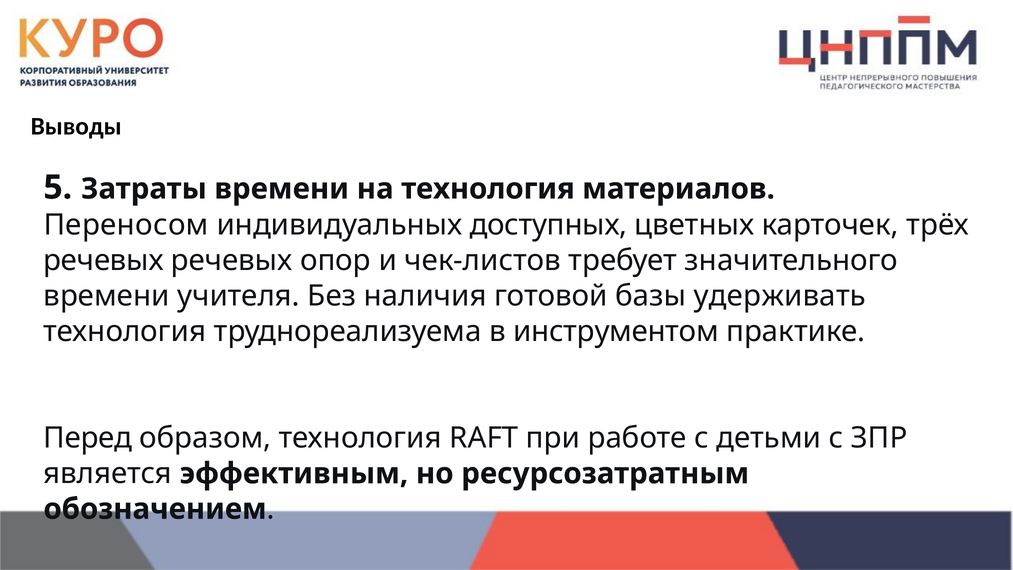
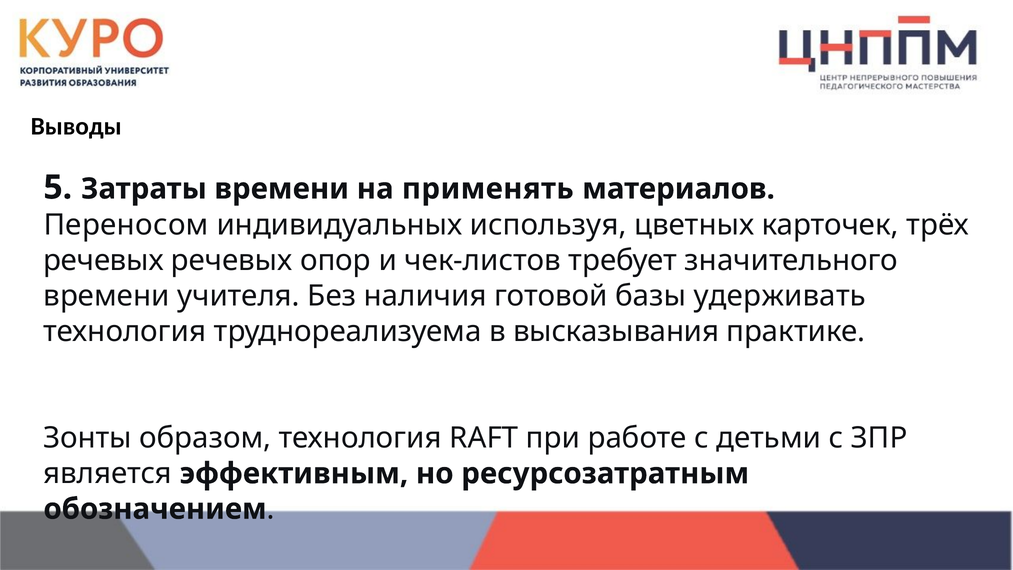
на технология: технология -> применять
доступных: доступных -> используя
инструментом: инструментом -> высказывания
Перед: Перед -> Зонты
